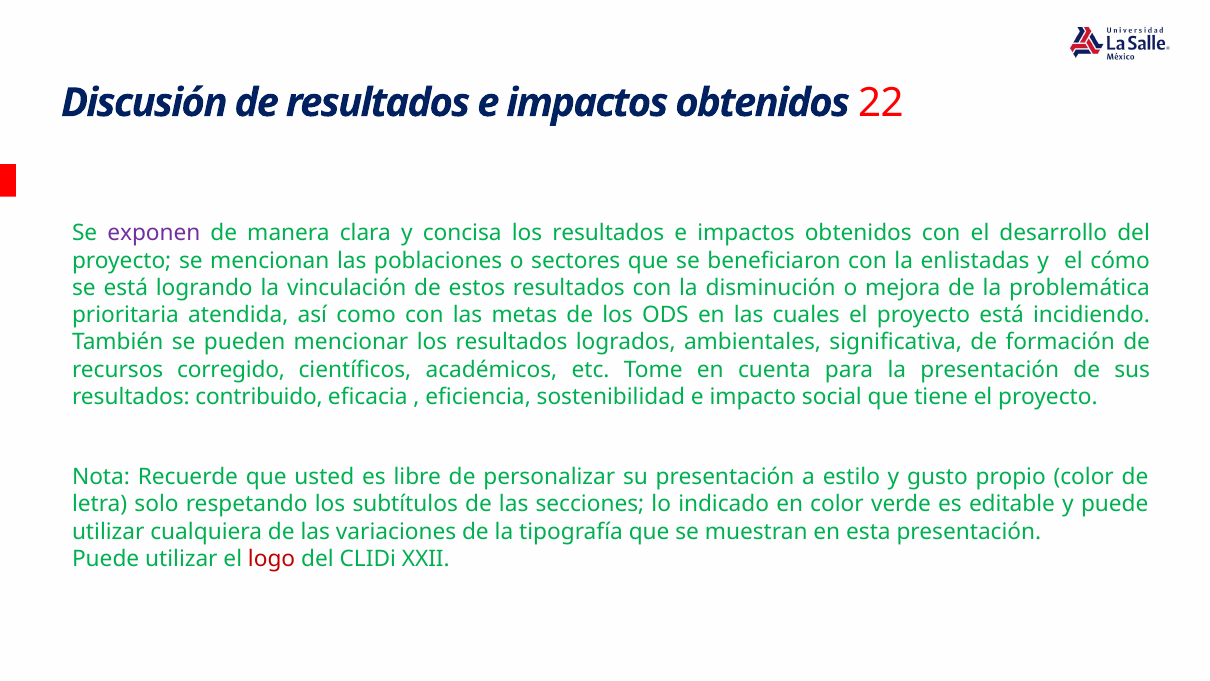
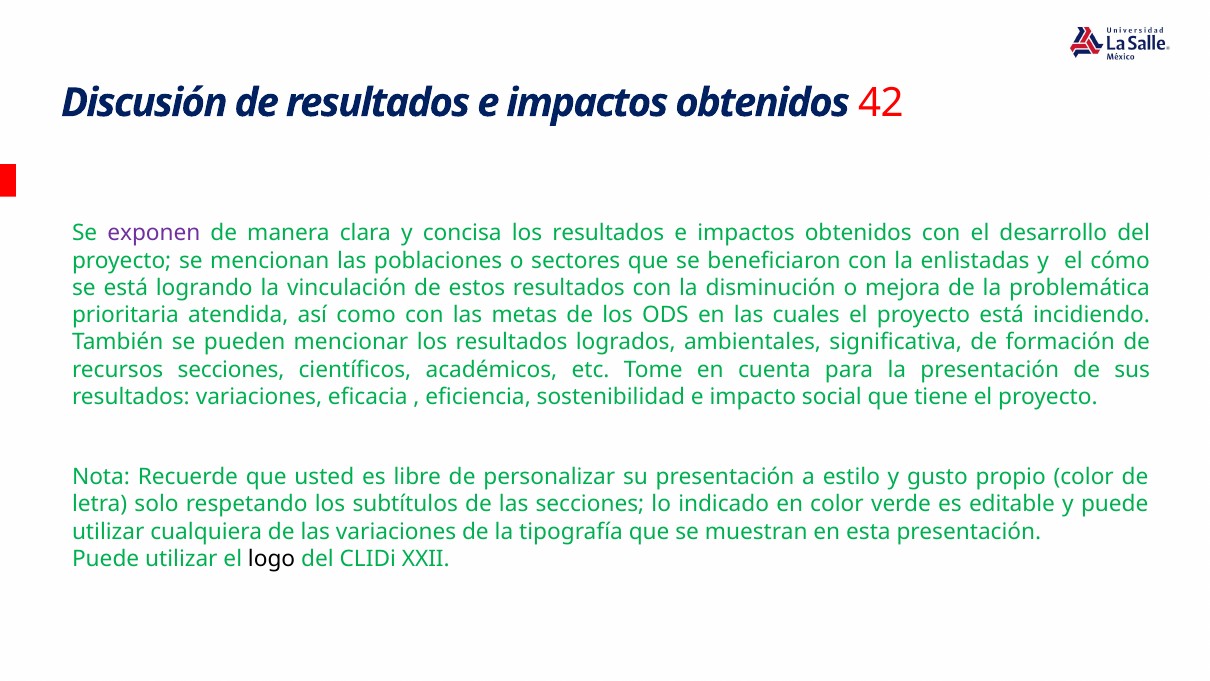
22: 22 -> 42
recursos corregido: corregido -> secciones
resultados contribuido: contribuido -> variaciones
logo colour: red -> black
